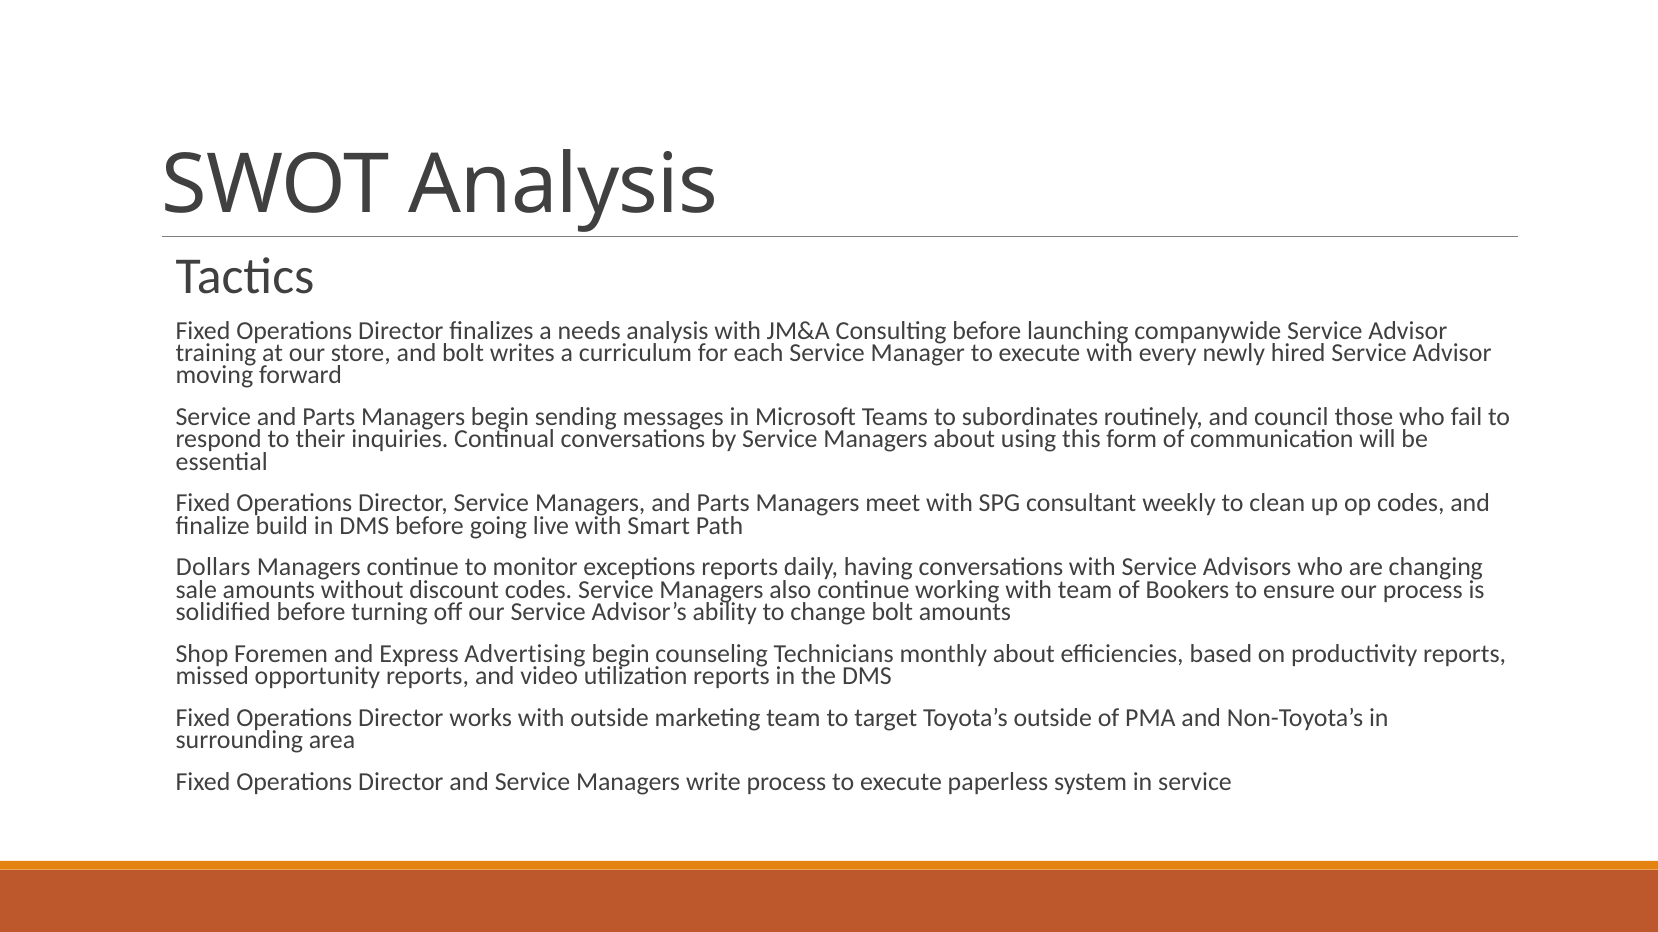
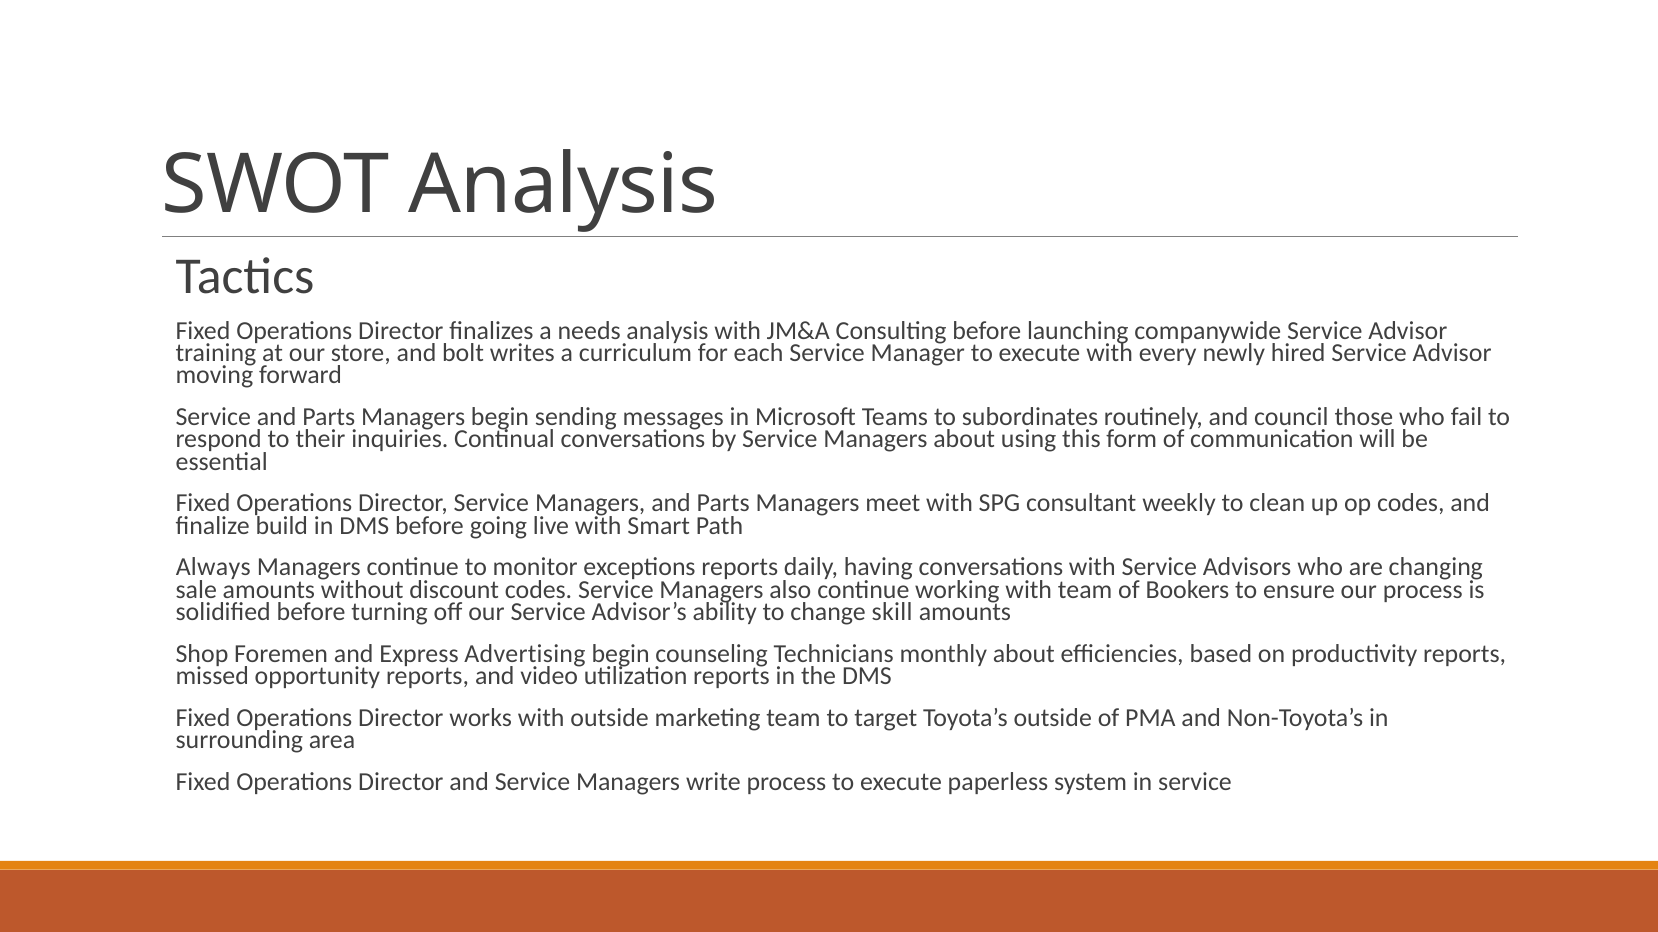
Dollars: Dollars -> Always
change bolt: bolt -> skill
